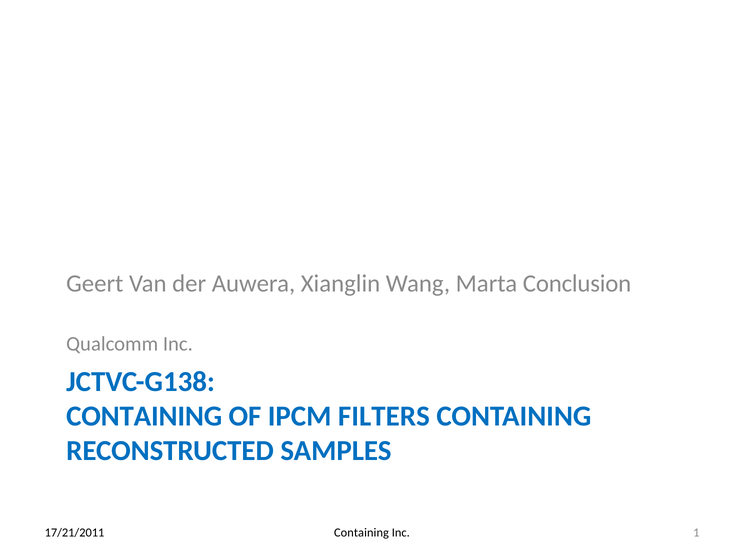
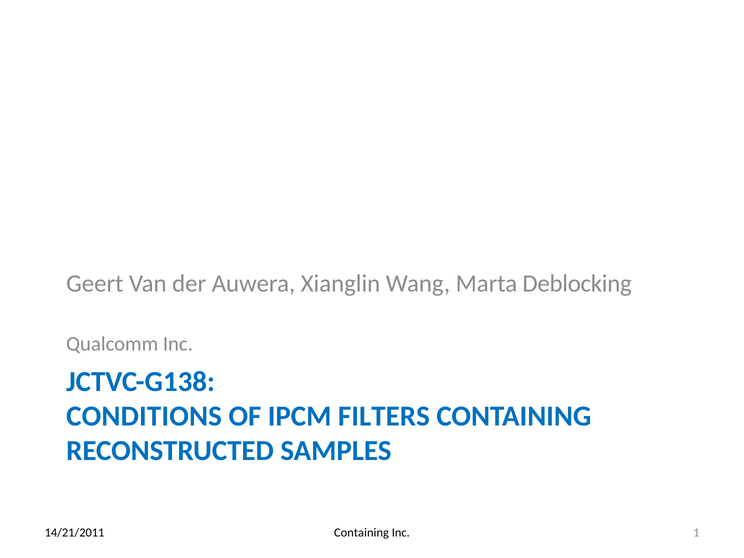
Conclusion: Conclusion -> Deblocking
CONTAINING at (144, 416): CONTAINING -> CONDITIONS
17/21/2011: 17/21/2011 -> 14/21/2011
